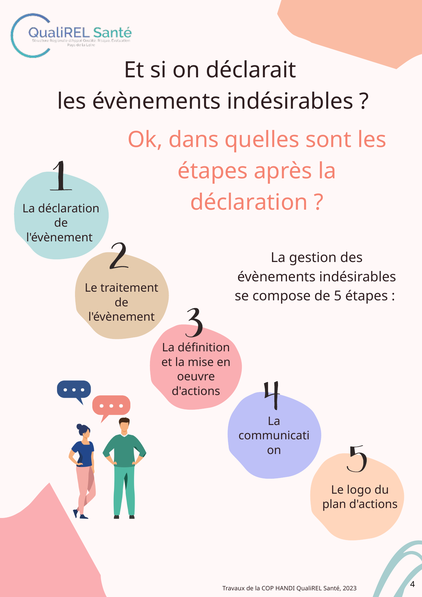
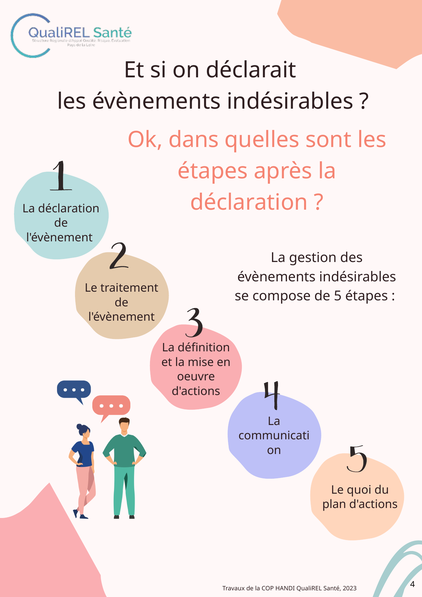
logo: logo -> quoi
